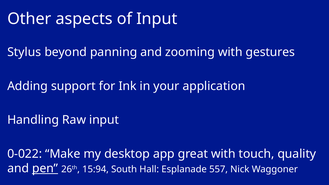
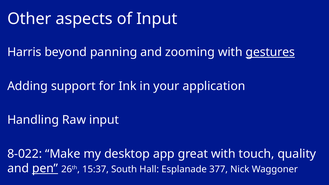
Stylus: Stylus -> Harris
gestures underline: none -> present
0-022: 0-022 -> 8-022
15:94: 15:94 -> 15:37
557: 557 -> 377
